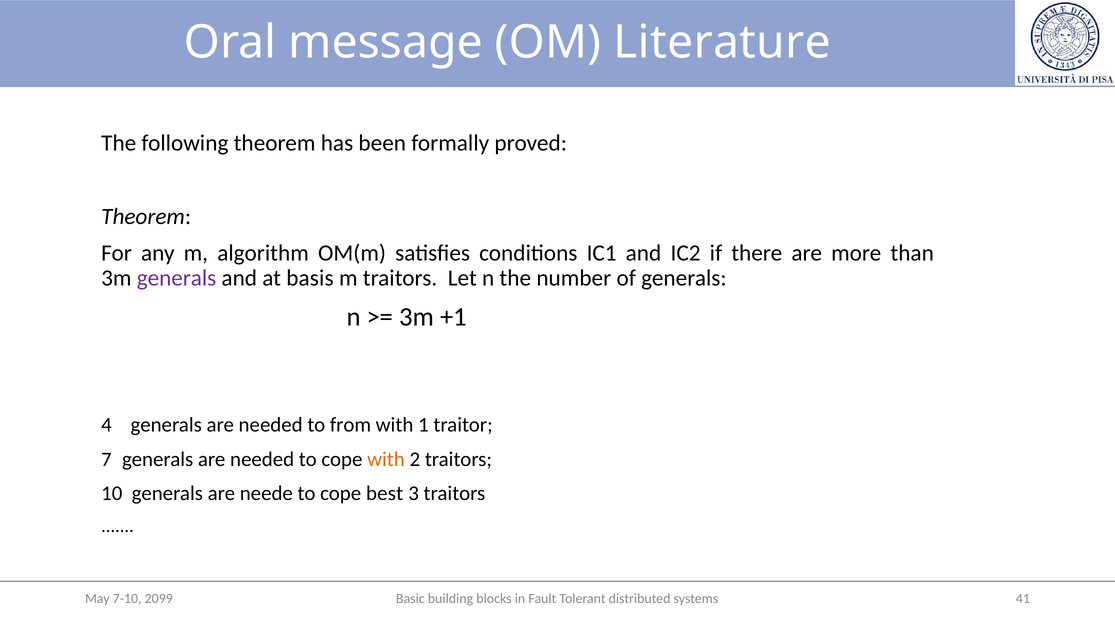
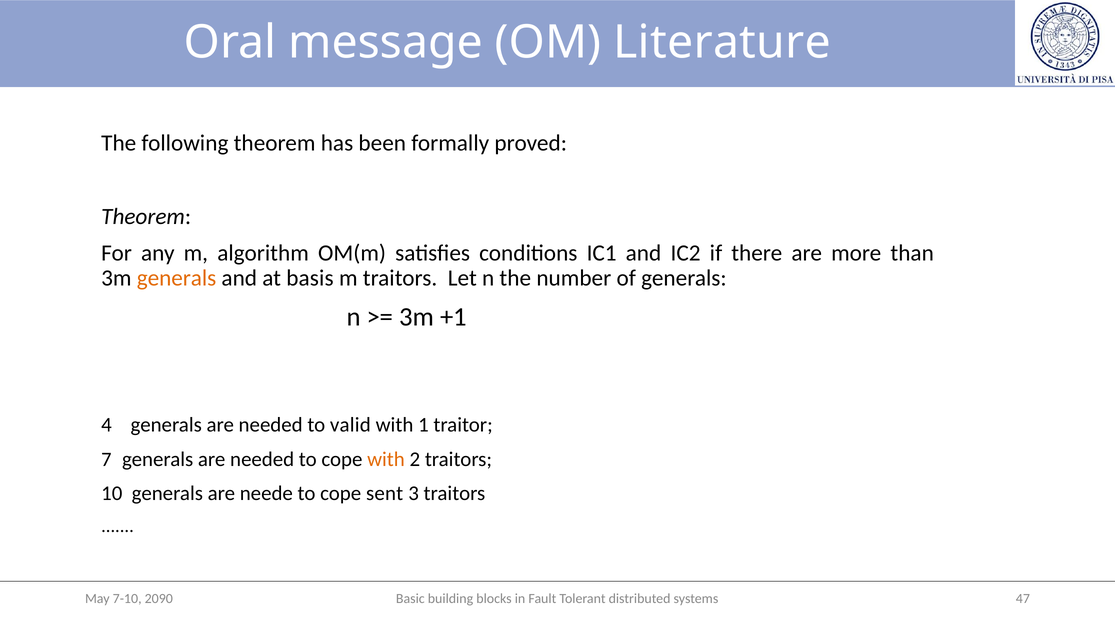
generals at (177, 278) colour: purple -> orange
from: from -> valid
best: best -> sent
41: 41 -> 47
2099: 2099 -> 2090
